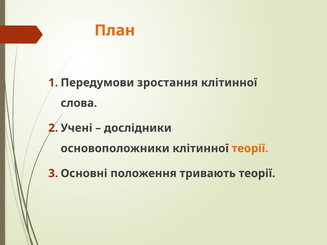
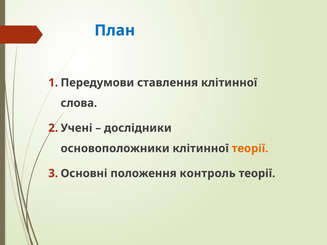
План colour: orange -> blue
зростання: зростання -> ставлення
тривають: тривають -> контроль
